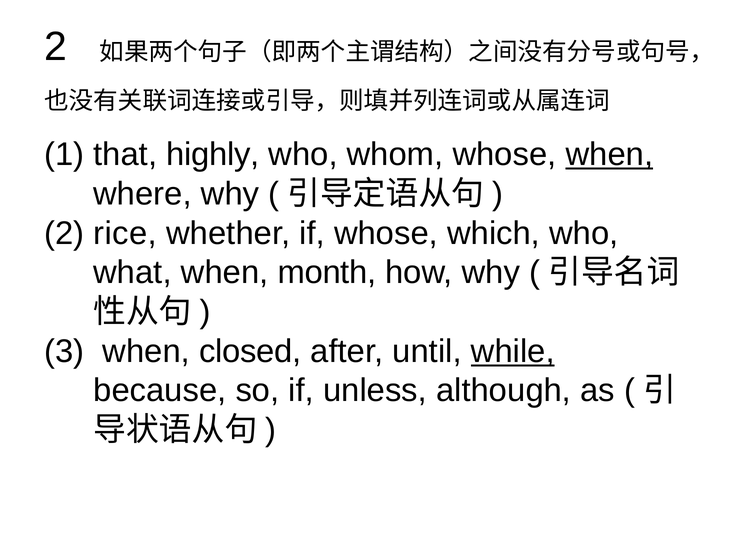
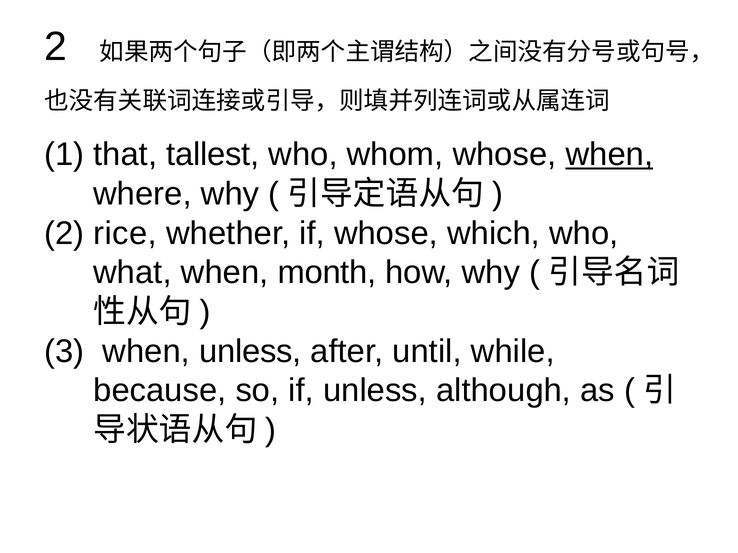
highly: highly -> tallest
when closed: closed -> unless
while underline: present -> none
